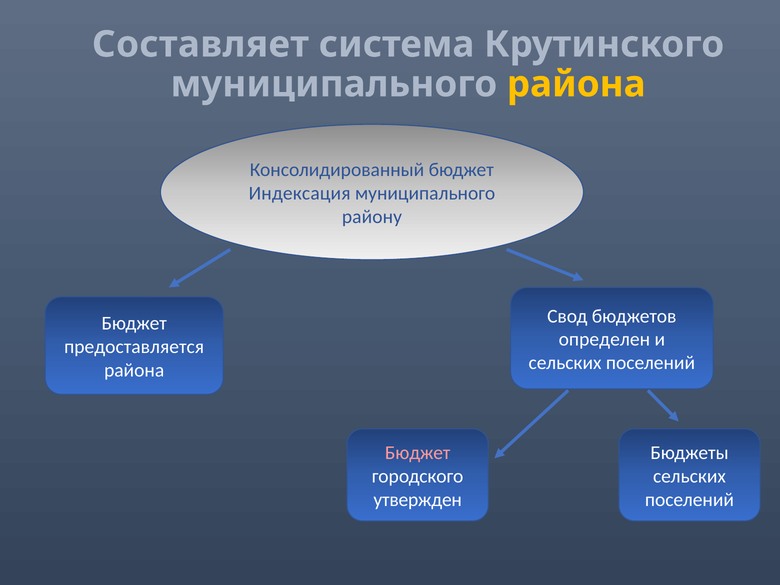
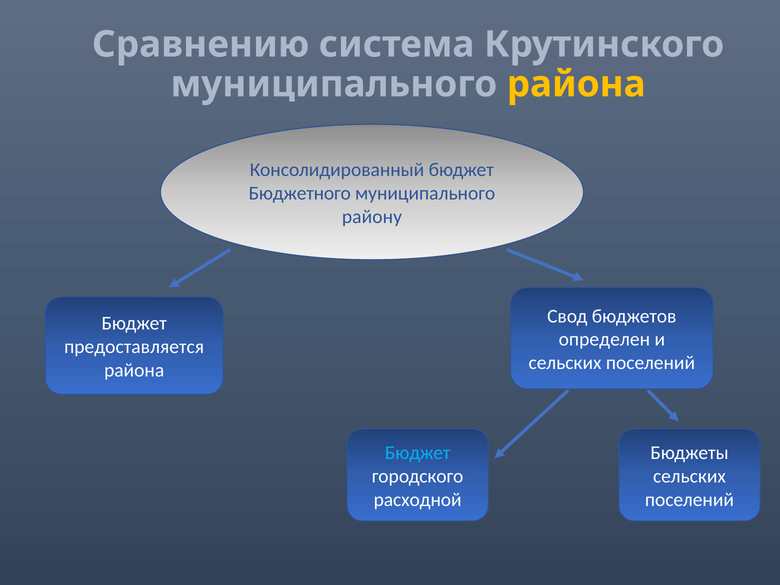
Составляет: Составляет -> Сравнению
Индексация: Индексация -> Бюджетного
Бюджет at (418, 453) colour: pink -> light blue
утвержден: утвержден -> расходной
